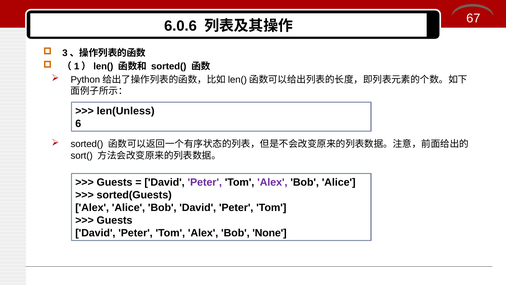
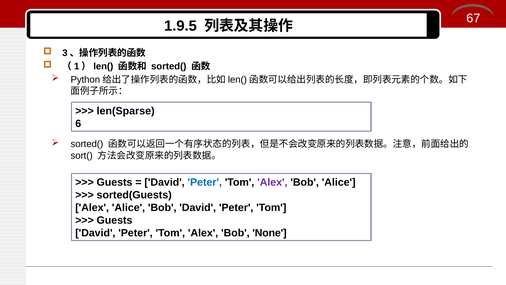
6.0.6: 6.0.6 -> 1.9.5
len(Unless: len(Unless -> len(Sparse
Peter at (205, 182) colour: purple -> blue
